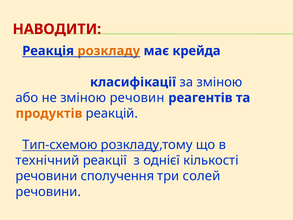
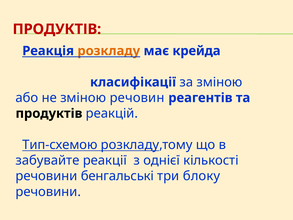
НАВОДИТИ at (57, 29): НАВОДИТИ -> ПРОДУКТІВ
продуктів at (49, 113) colour: orange -> black
технічний: технічний -> забувайте
сполучення: сполучення -> бенгальські
солей: солей -> блоку
